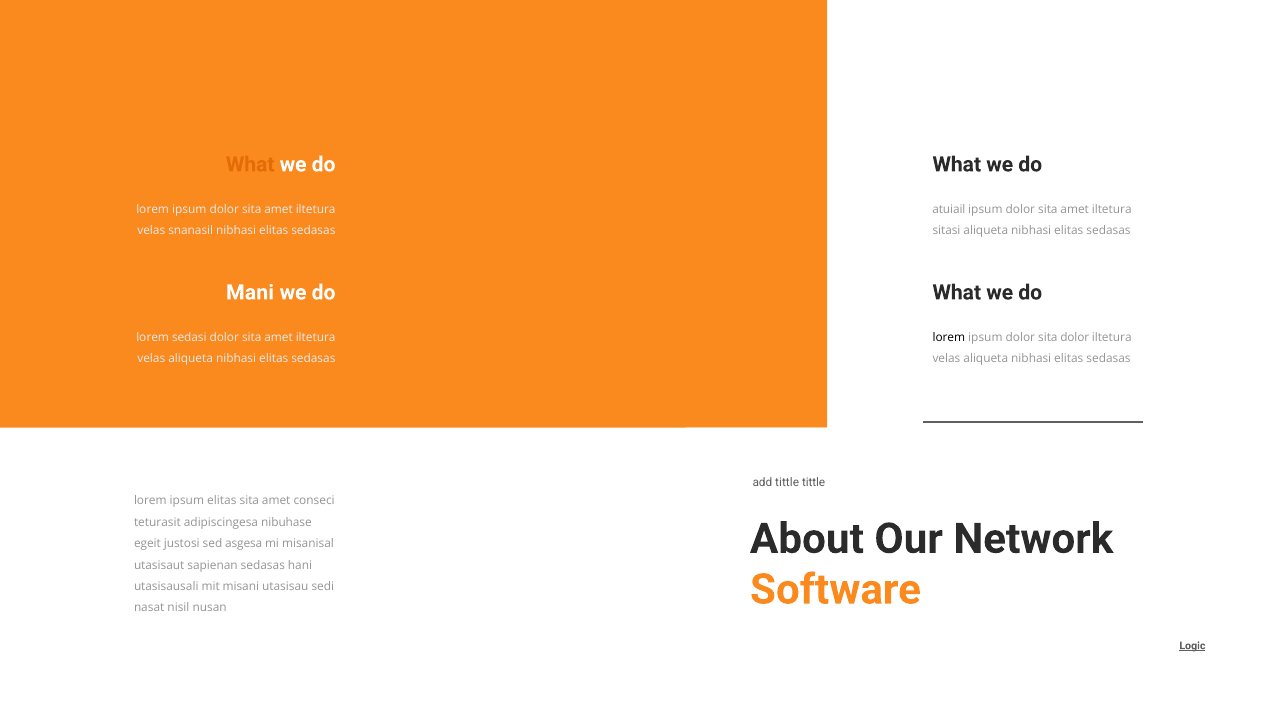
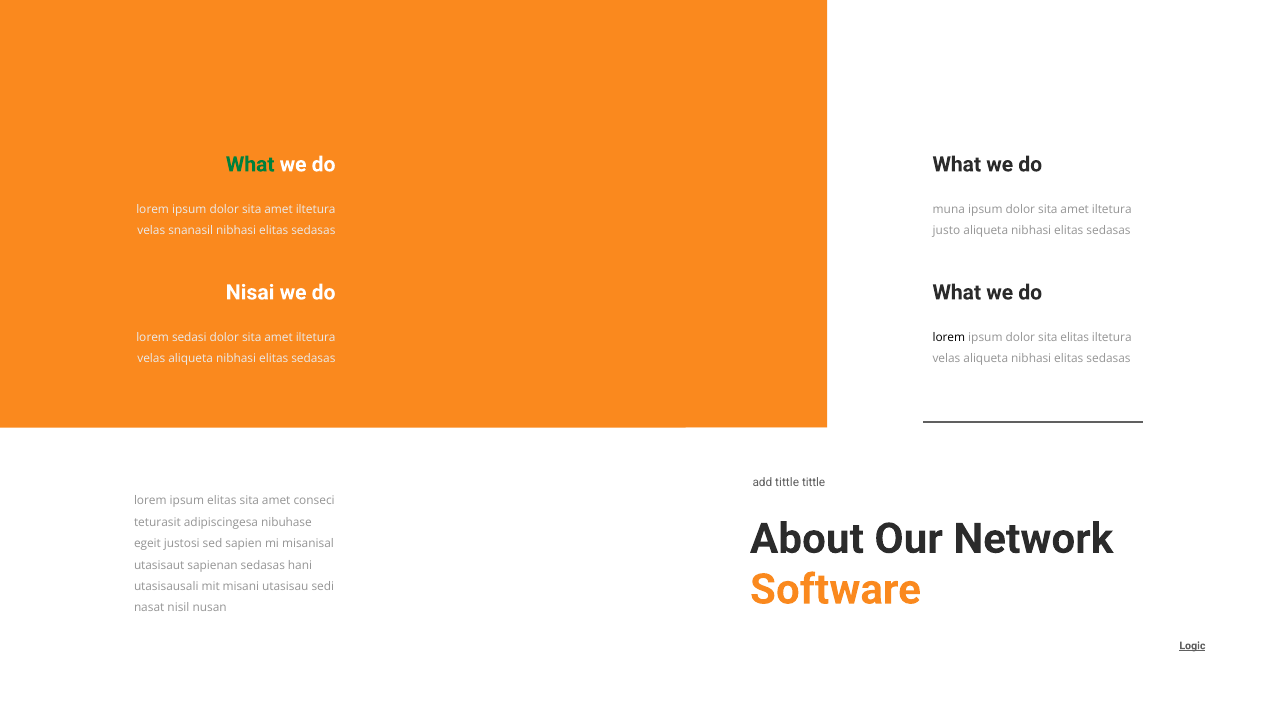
What at (250, 165) colour: orange -> green
atuiail: atuiail -> muna
sitasi: sitasi -> justo
Mani: Mani -> Nisai
sita dolor: dolor -> elitas
asgesa: asgesa -> sapien
